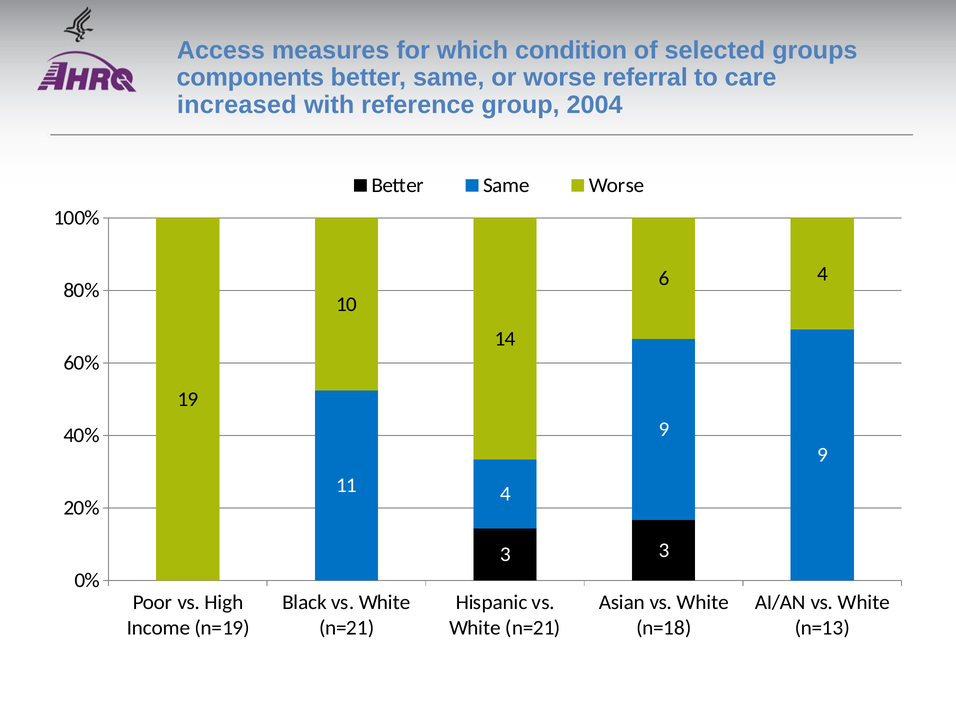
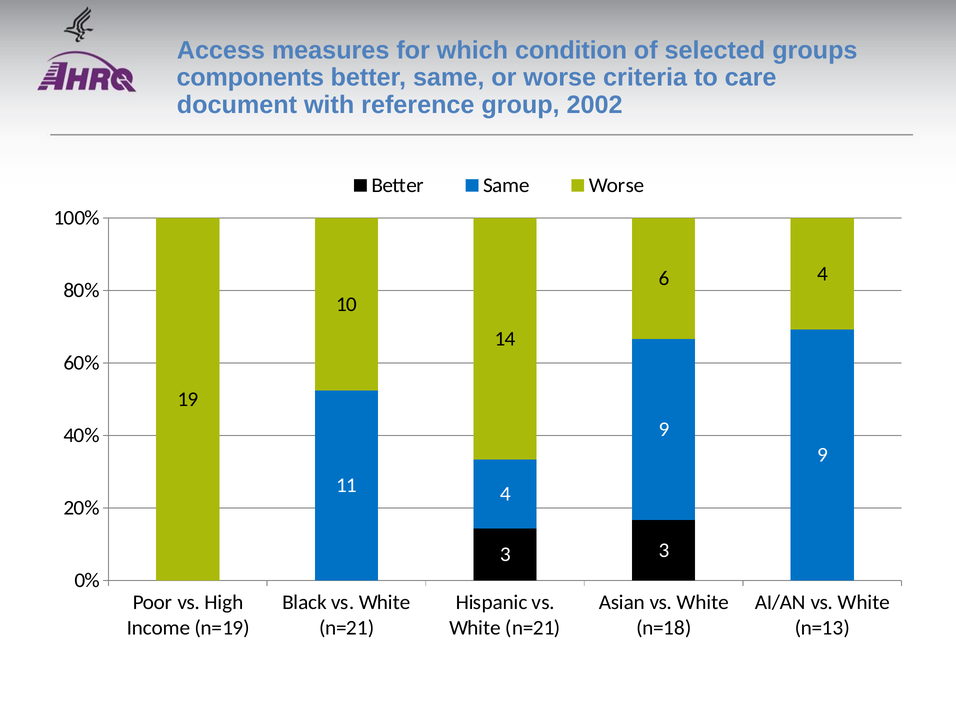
referral: referral -> criteria
increased: increased -> document
2004: 2004 -> 2002
